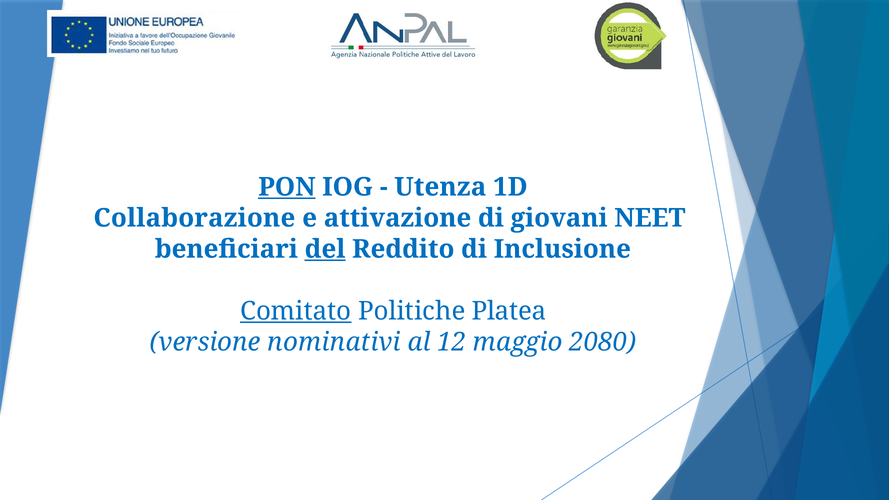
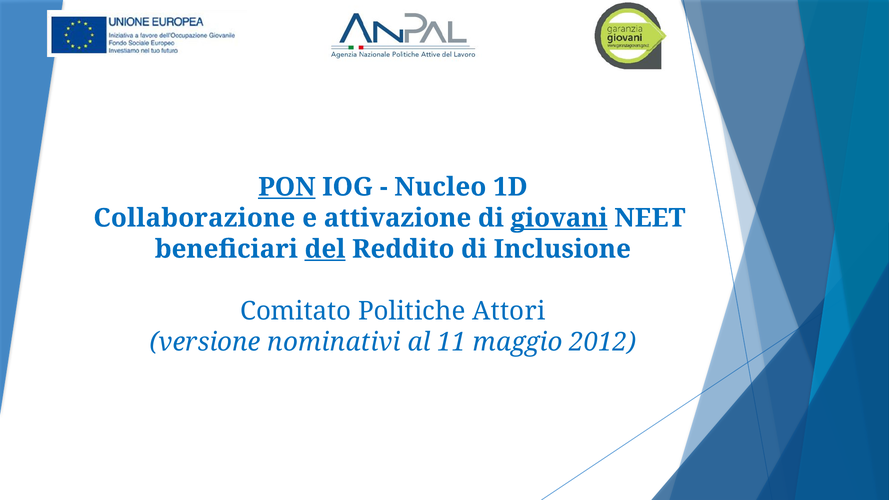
Utenza: Utenza -> Nucleo
giovani underline: none -> present
Comitato underline: present -> none
Platea: Platea -> Attori
12: 12 -> 11
2080: 2080 -> 2012
